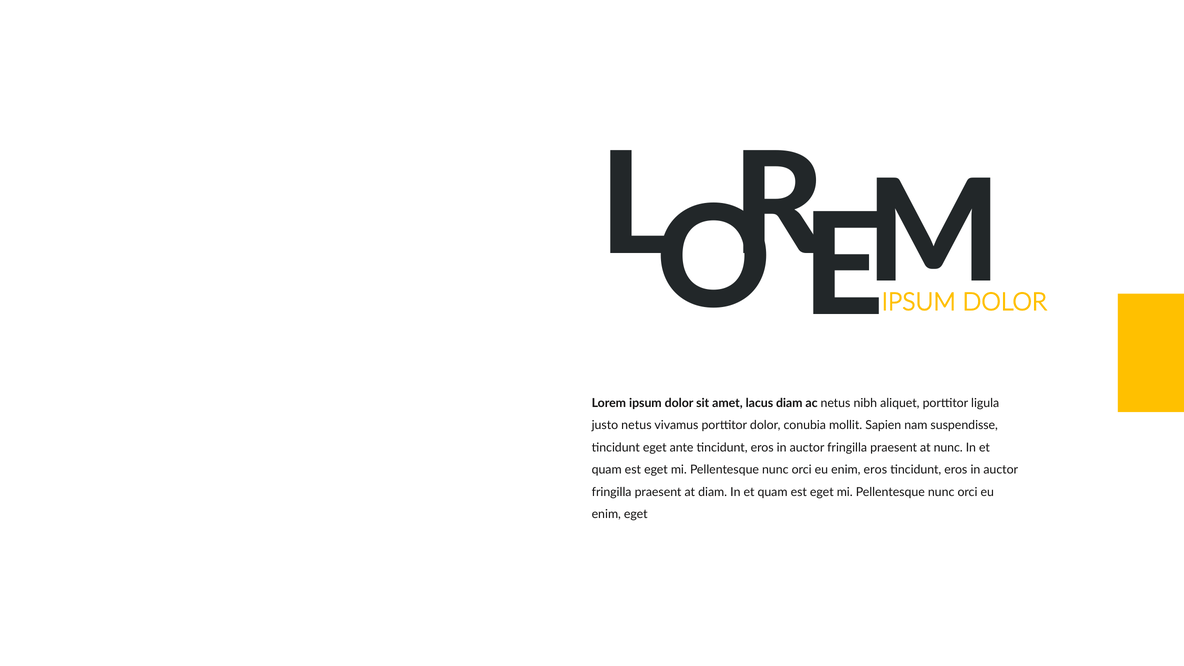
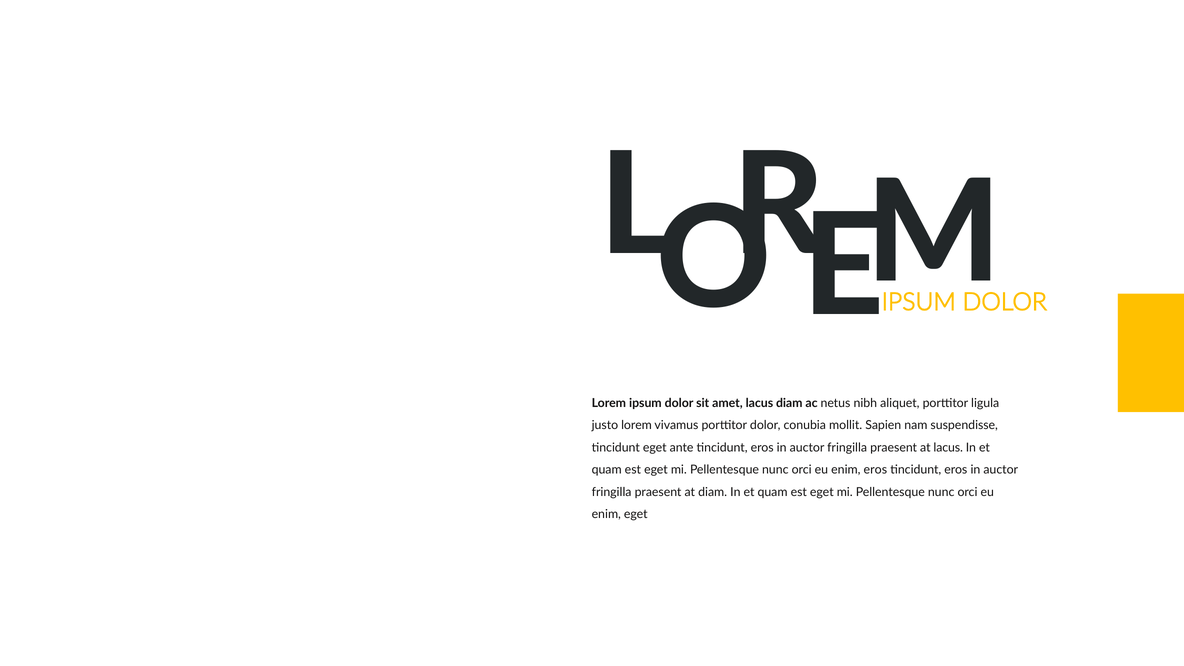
justo netus: netus -> lorem
at nunc: nunc -> lacus
